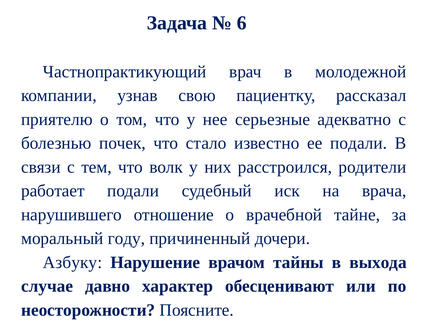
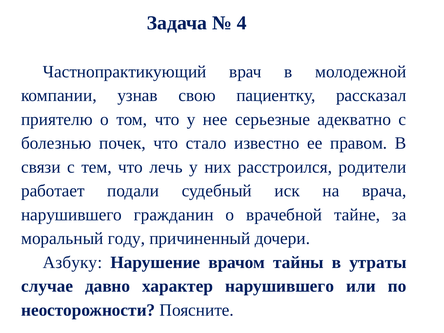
6: 6 -> 4
ее подали: подали -> правом
волк: волк -> лечь
отношение: отношение -> гражданин
выхода: выхода -> утраты
характер обесценивают: обесценивают -> нарушившего
